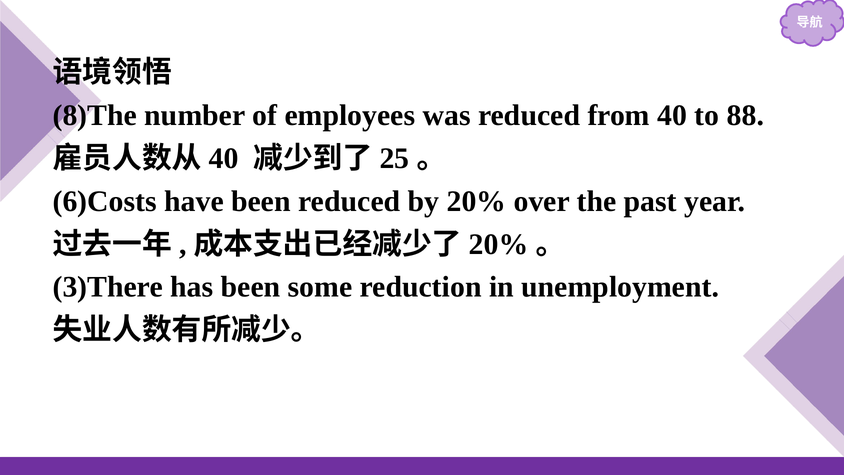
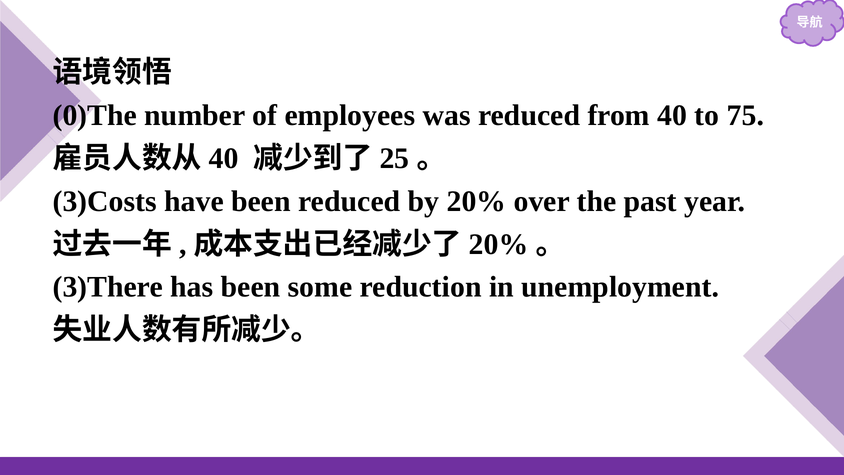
8)The: 8)The -> 0)The
88: 88 -> 75
6)Costs: 6)Costs -> 3)Costs
